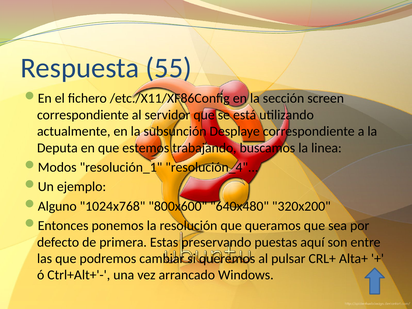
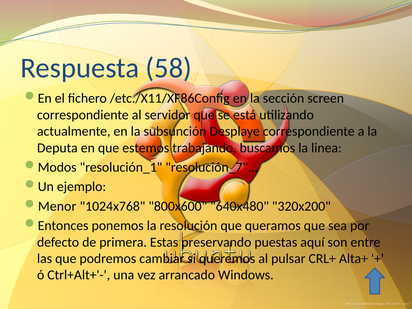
55: 55 -> 58
resolución_4: resolución_4 -> resolución_7
Alguno: Alguno -> Menor
